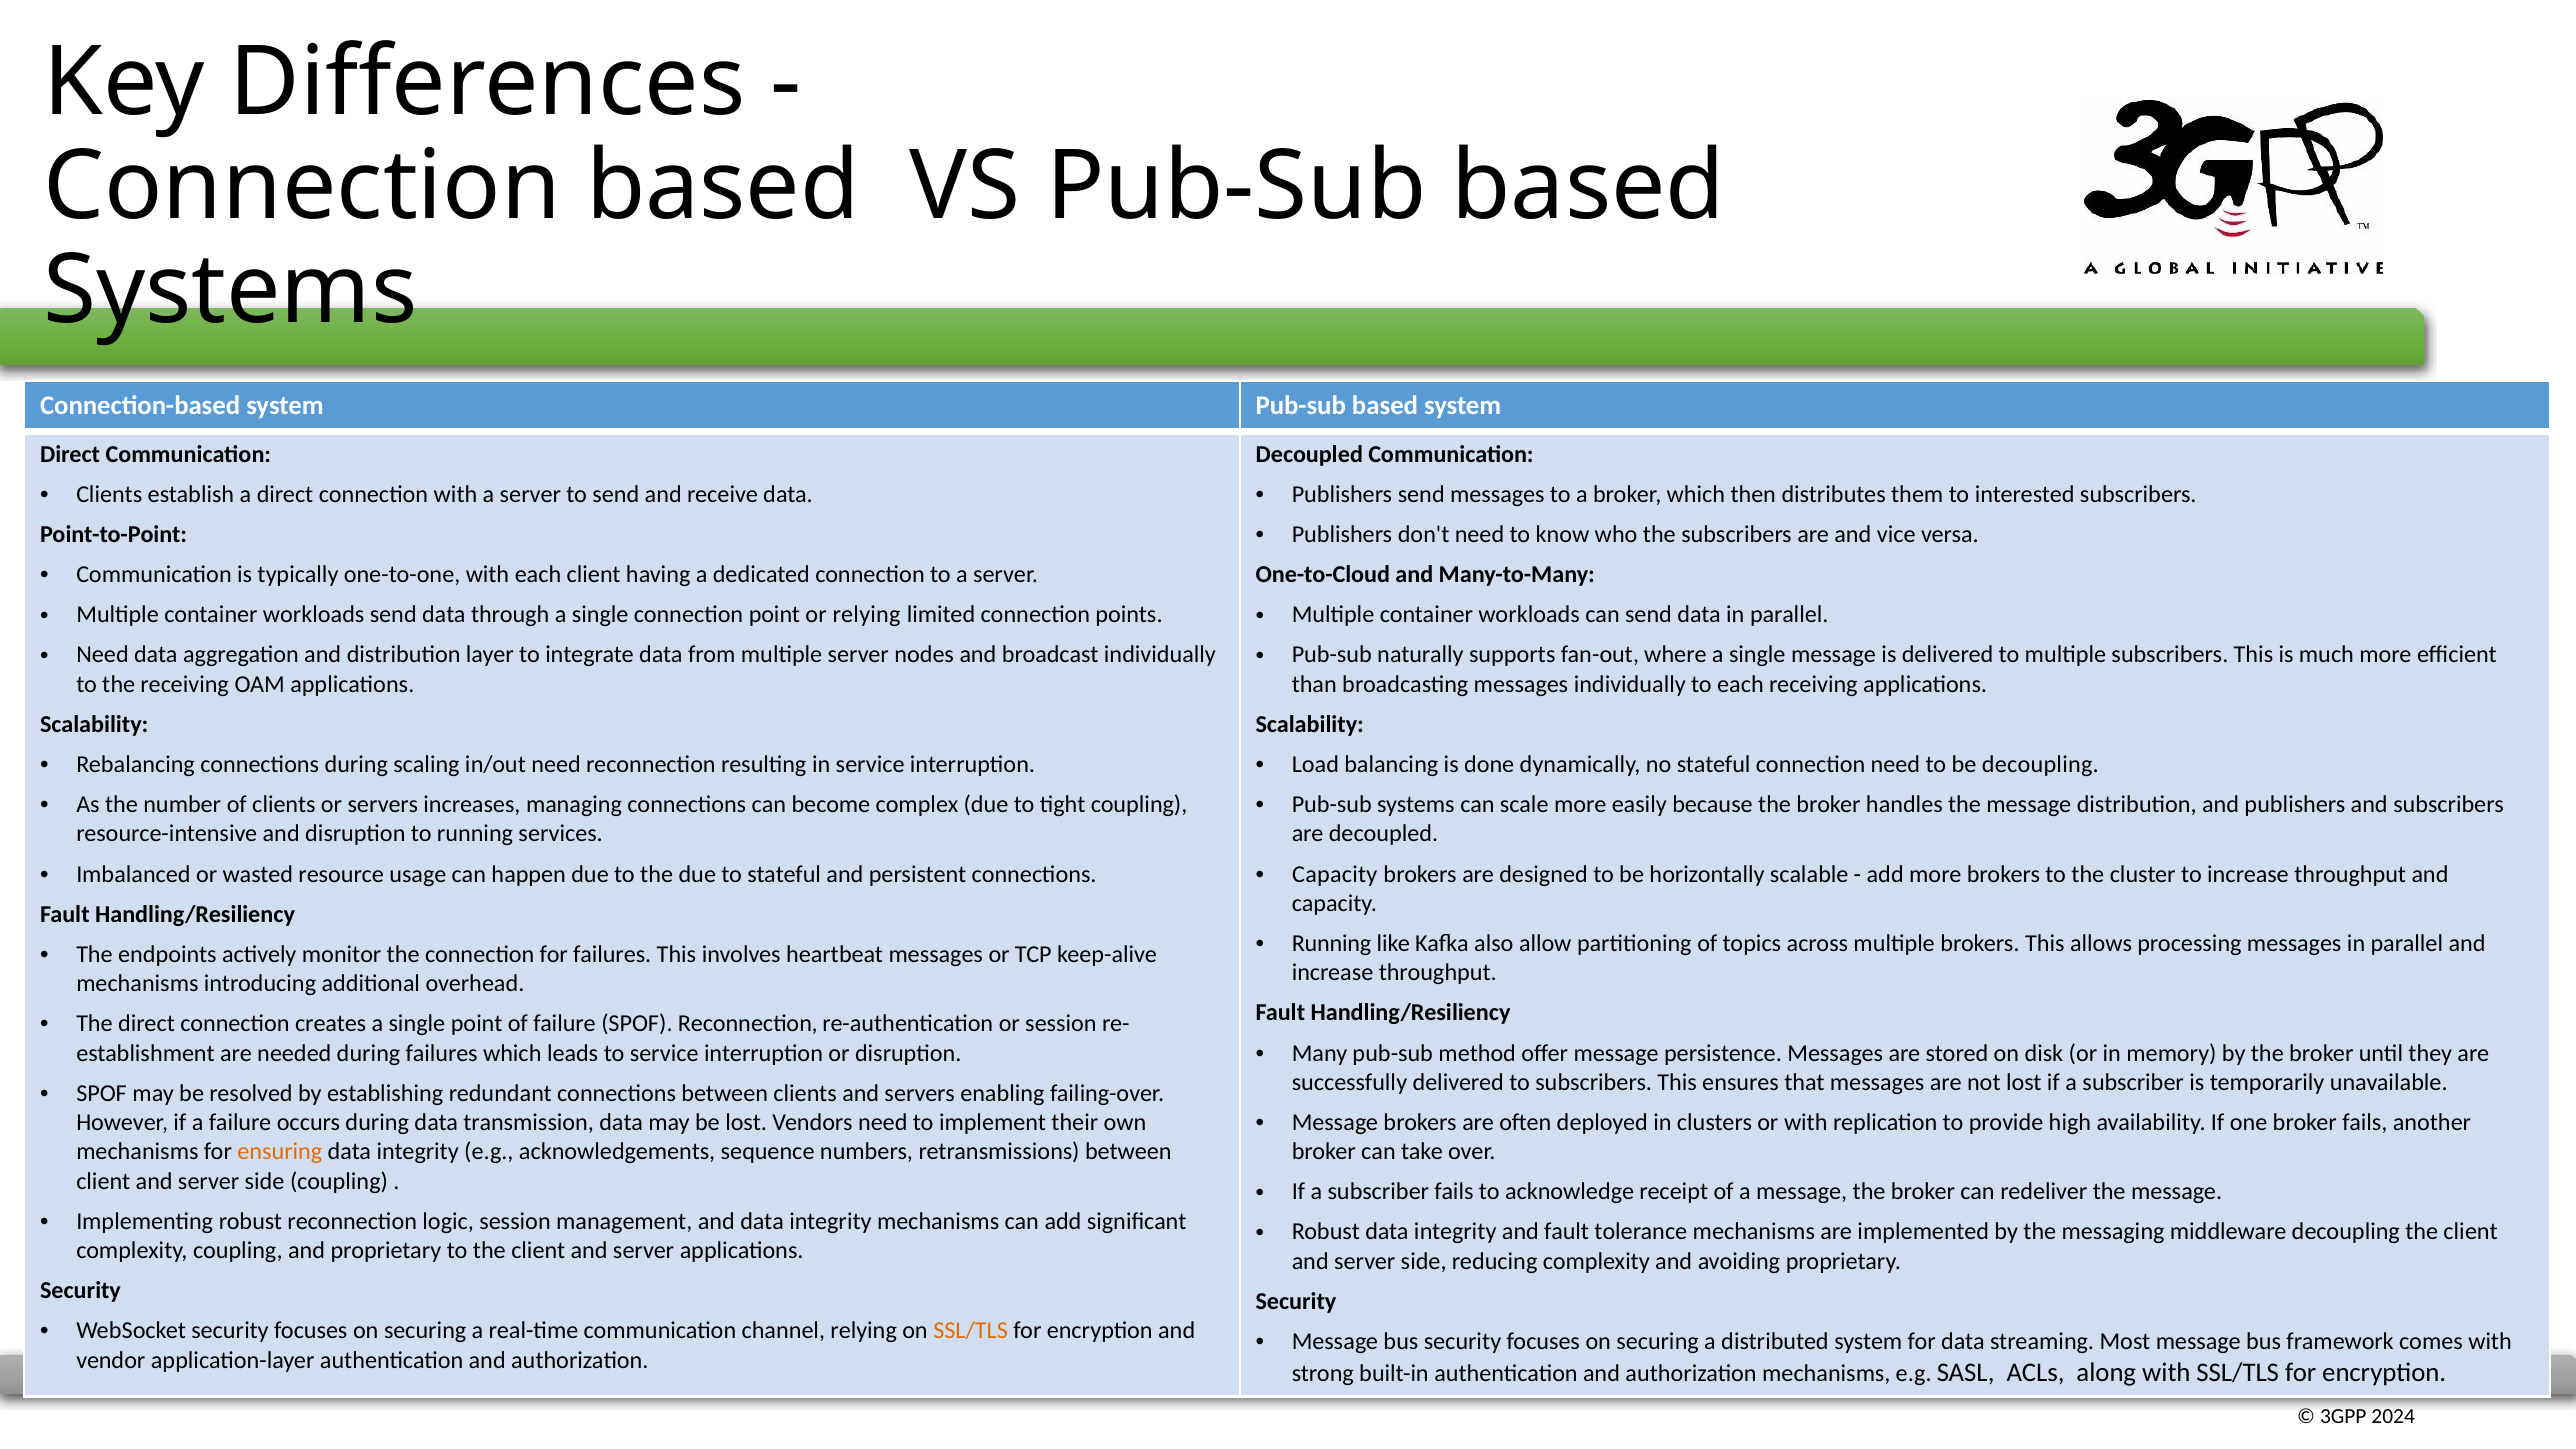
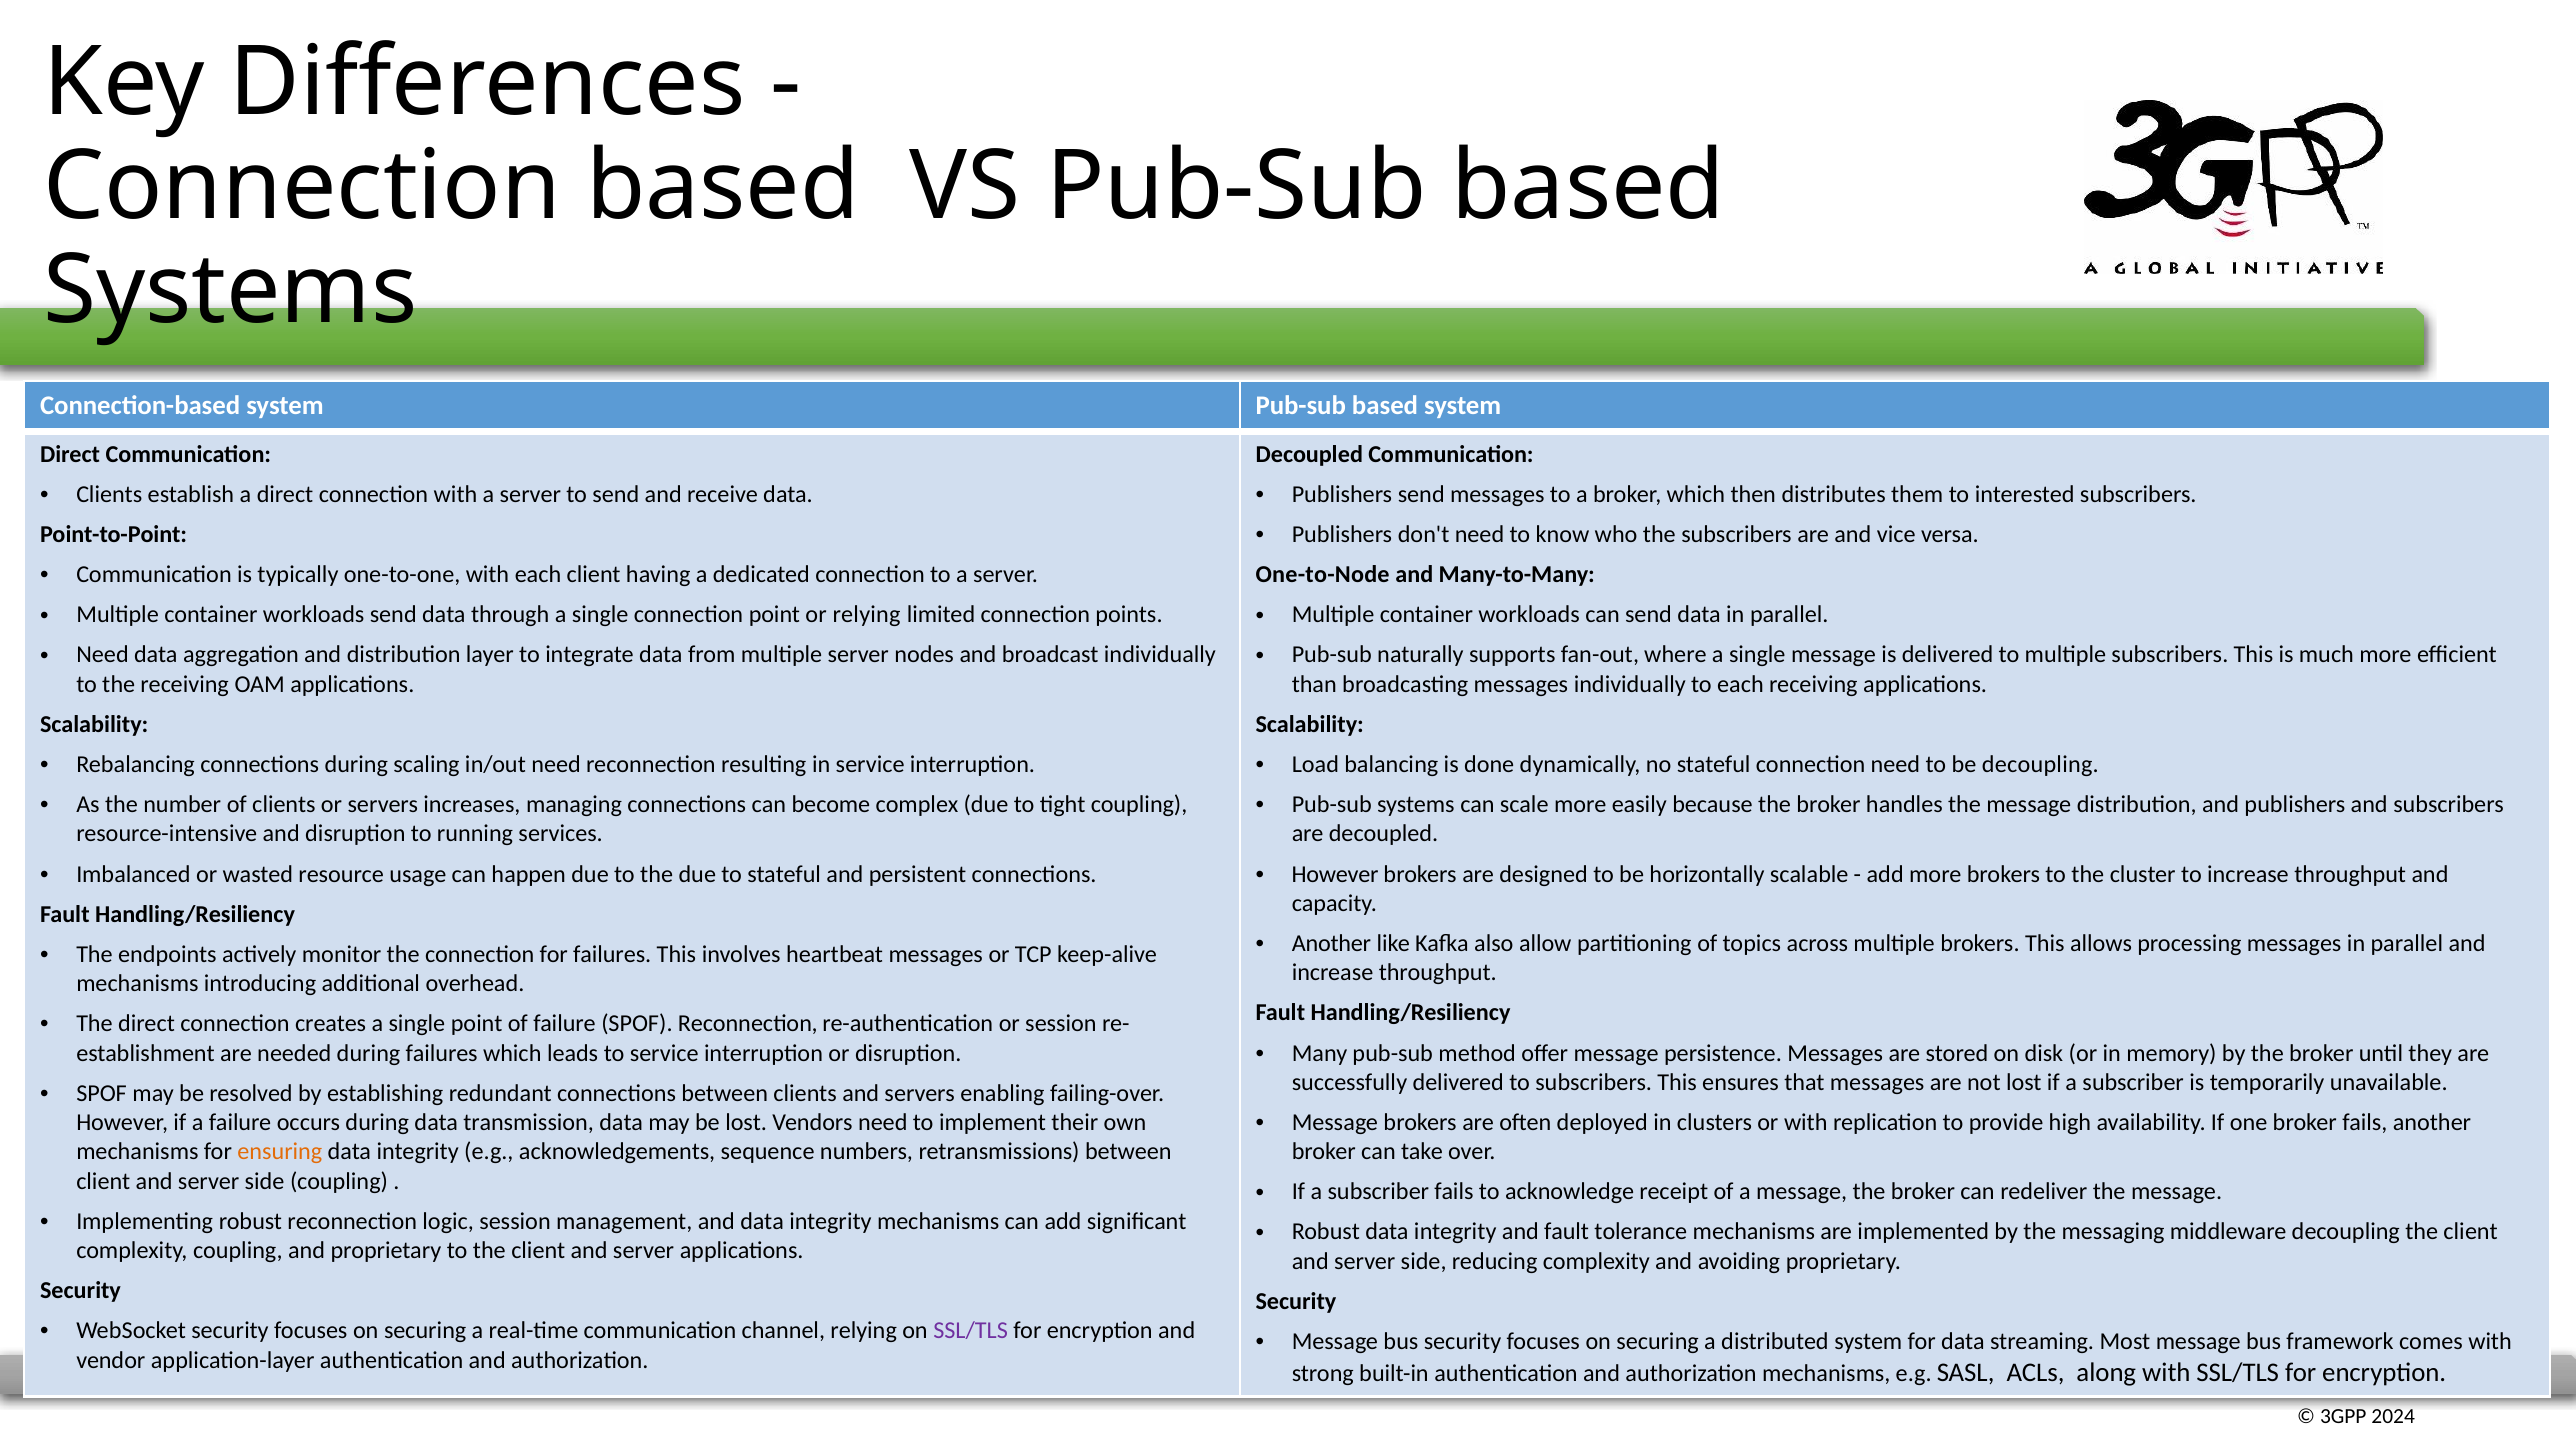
One-to-Cloud: One-to-Cloud -> One-to-Node
Capacity at (1335, 874): Capacity -> However
Running at (1331, 943): Running -> Another
SSL/TLS at (971, 1331) colour: orange -> purple
